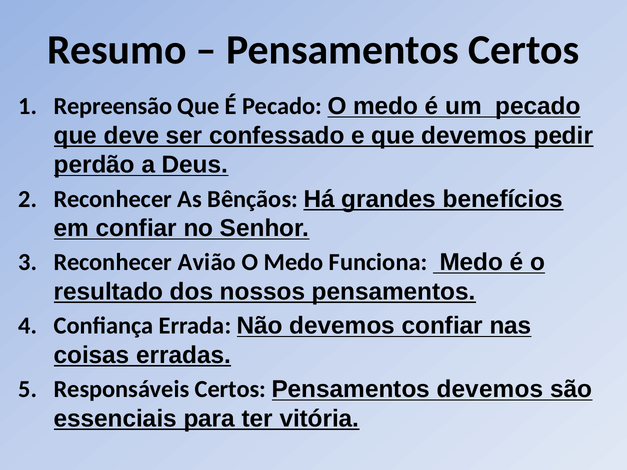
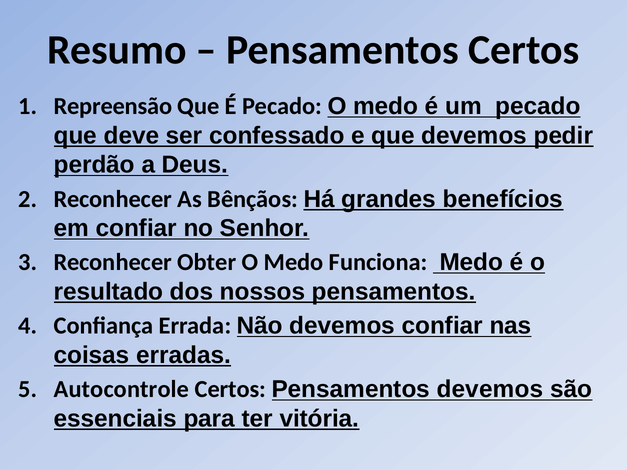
Avião: Avião -> Obter
Responsáveis: Responsáveis -> Autocontrole
